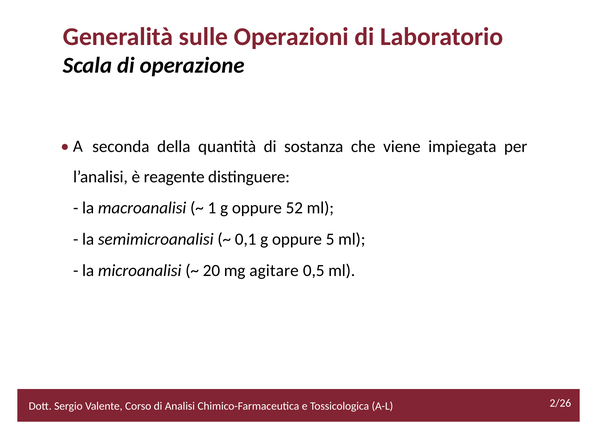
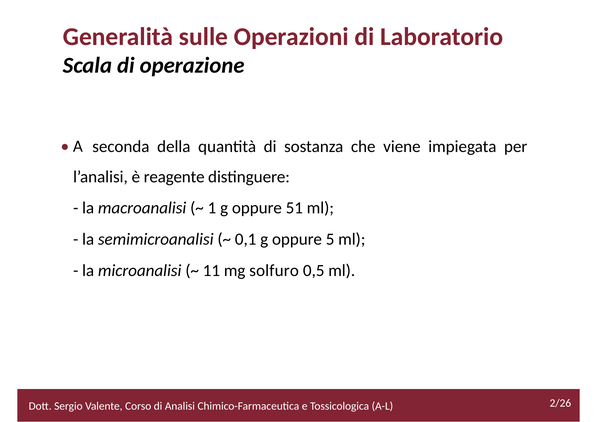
52: 52 -> 51
20: 20 -> 11
agitare: agitare -> solfuro
